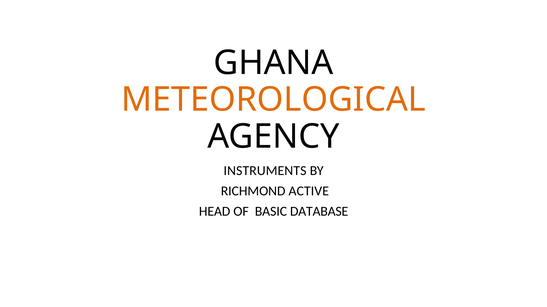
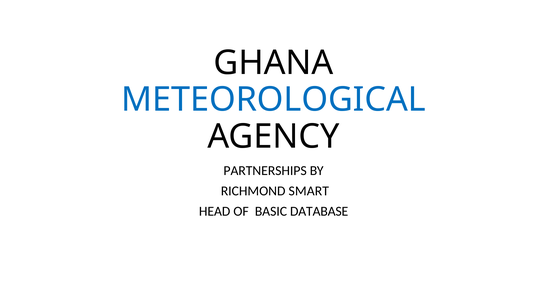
METEOROLOGICAL colour: orange -> blue
INSTRUMENTS: INSTRUMENTS -> PARTNERSHIPS
ACTIVE: ACTIVE -> SMART
